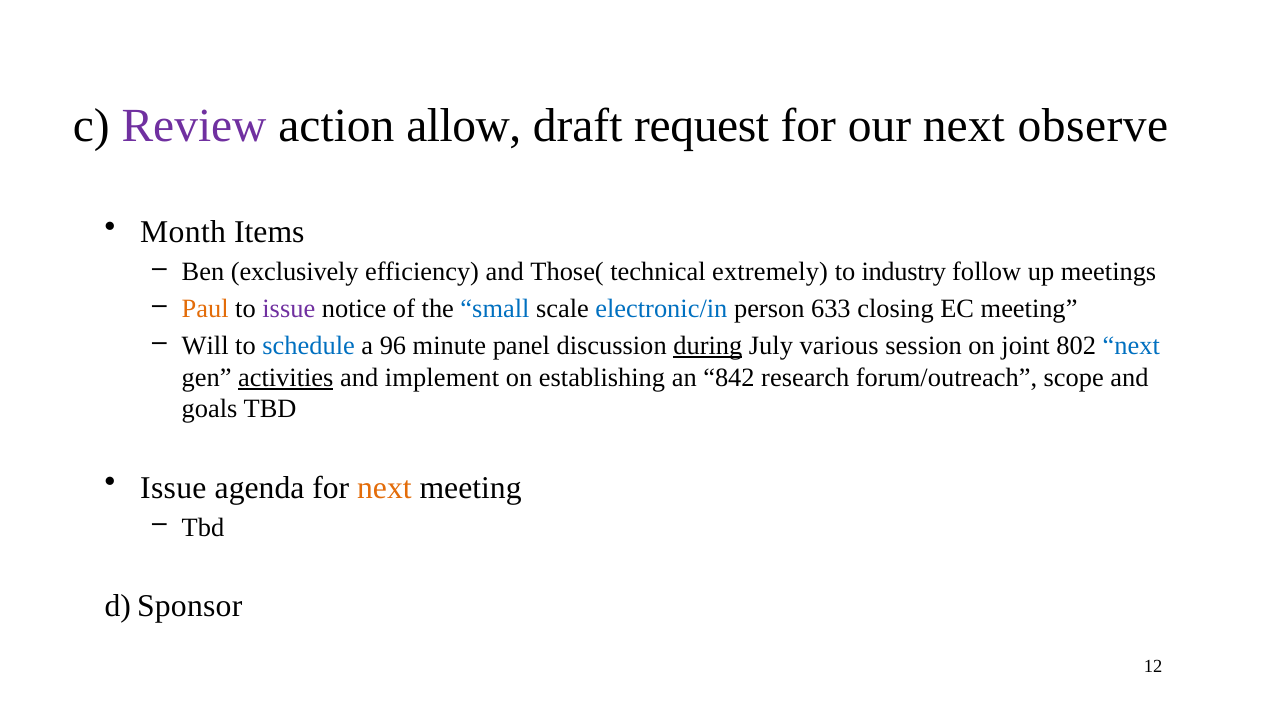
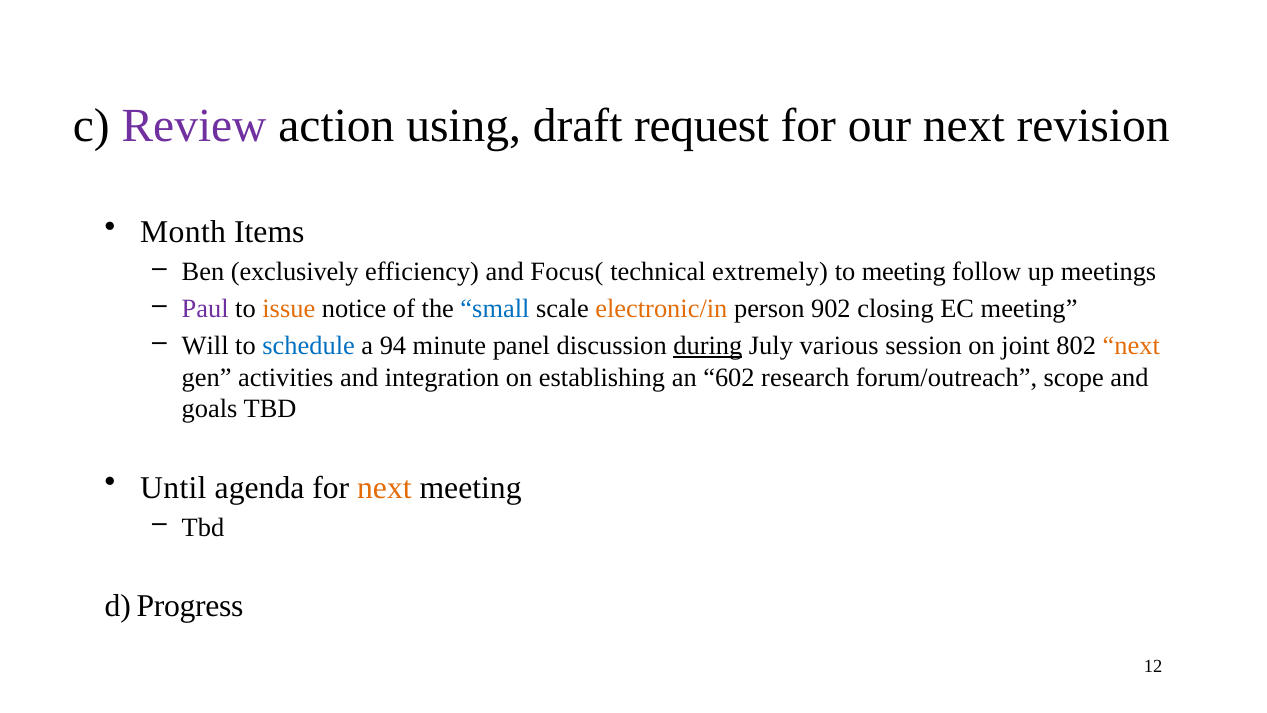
allow: allow -> using
observe: observe -> revision
Those(: Those( -> Focus(
to industry: industry -> meeting
Paul colour: orange -> purple
issue at (289, 309) colour: purple -> orange
electronic/in colour: blue -> orange
633: 633 -> 902
96: 96 -> 94
next at (1131, 346) colour: blue -> orange
activities underline: present -> none
implement: implement -> integration
842: 842 -> 602
Issue at (173, 487): Issue -> Until
Sponsor: Sponsor -> Progress
